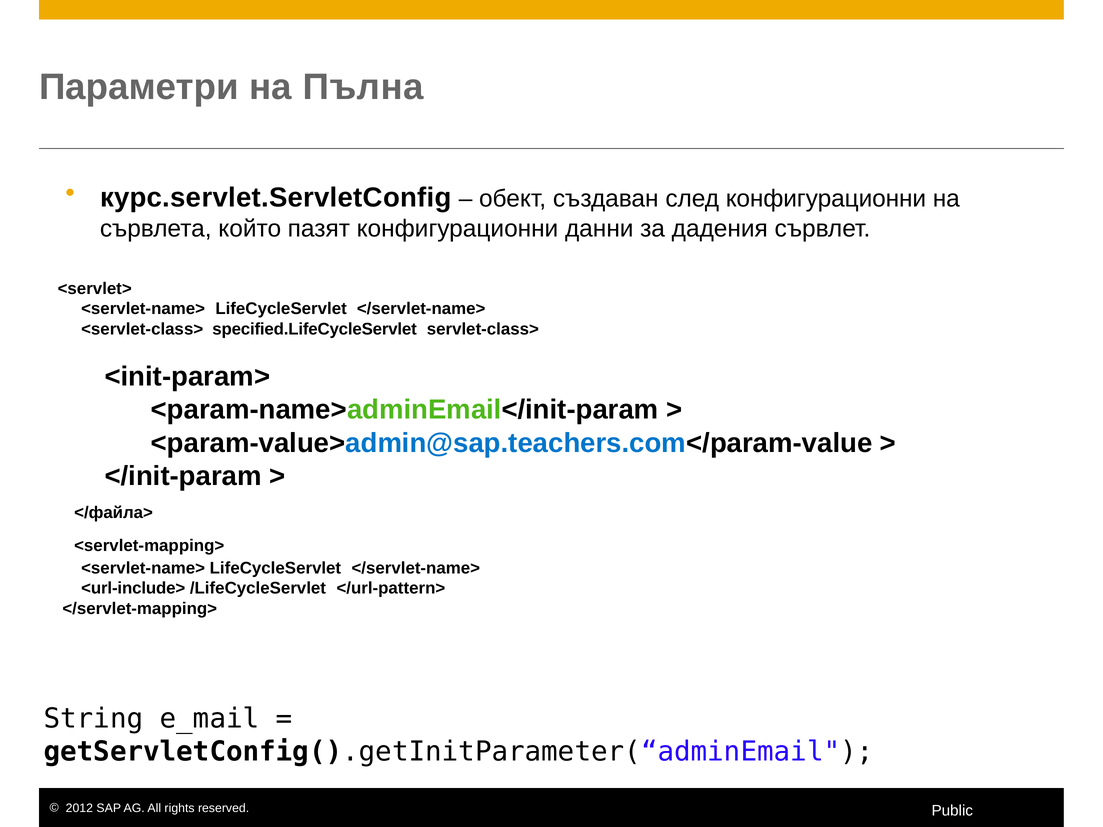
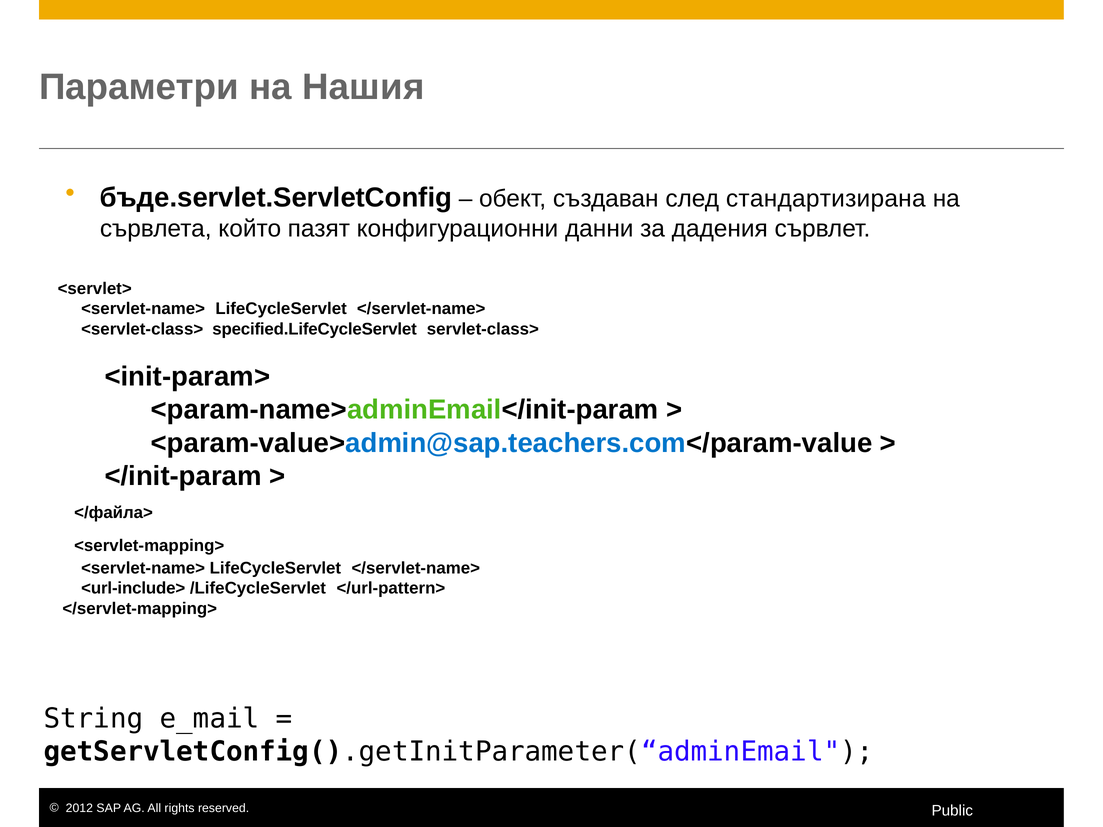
Пълна: Пълна -> Нашия
курс.servlet.ServletConfig: курс.servlet.ServletConfig -> бъде.servlet.ServletConfig
след конфигурационни: конфигурационни -> стандартизирана
